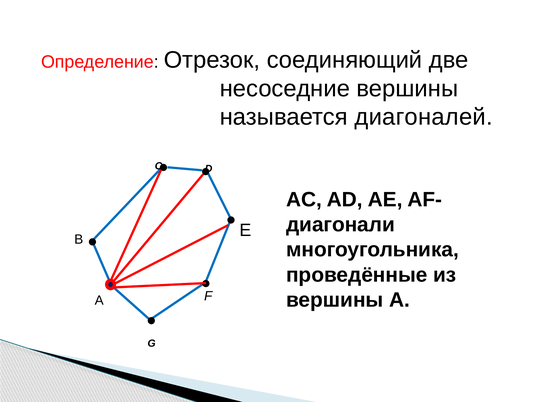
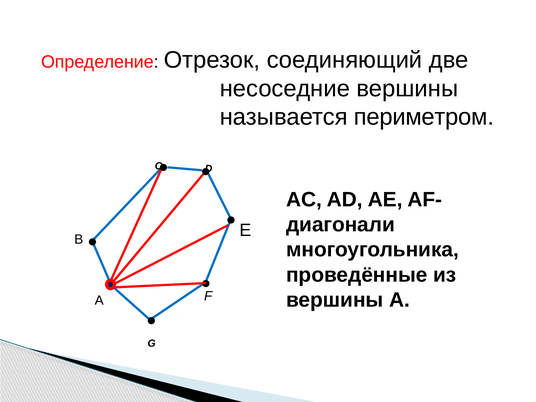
диагоналей: диагоналей -> периметром
